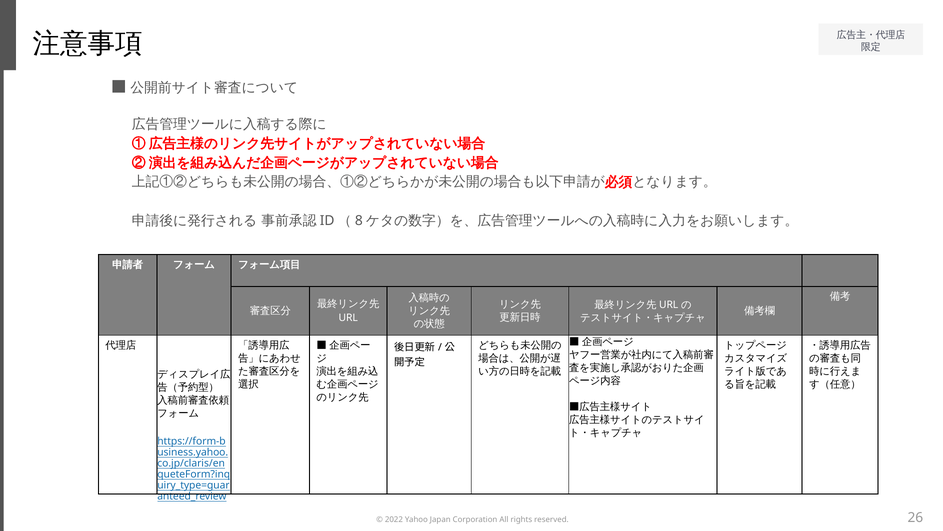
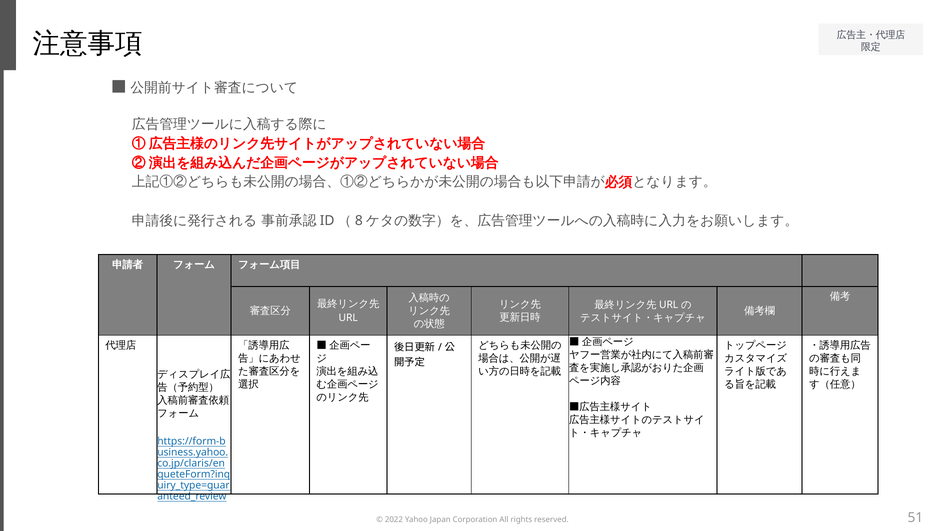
26: 26 -> 51
